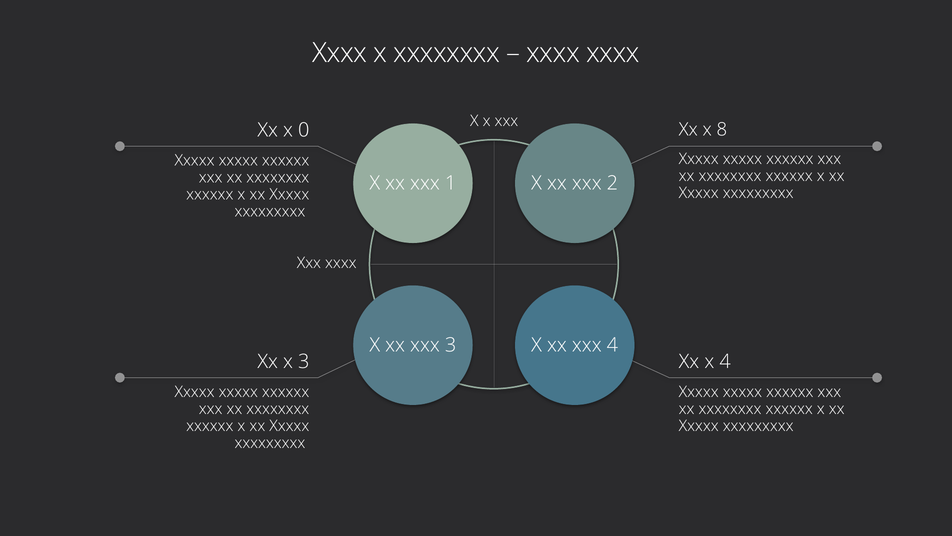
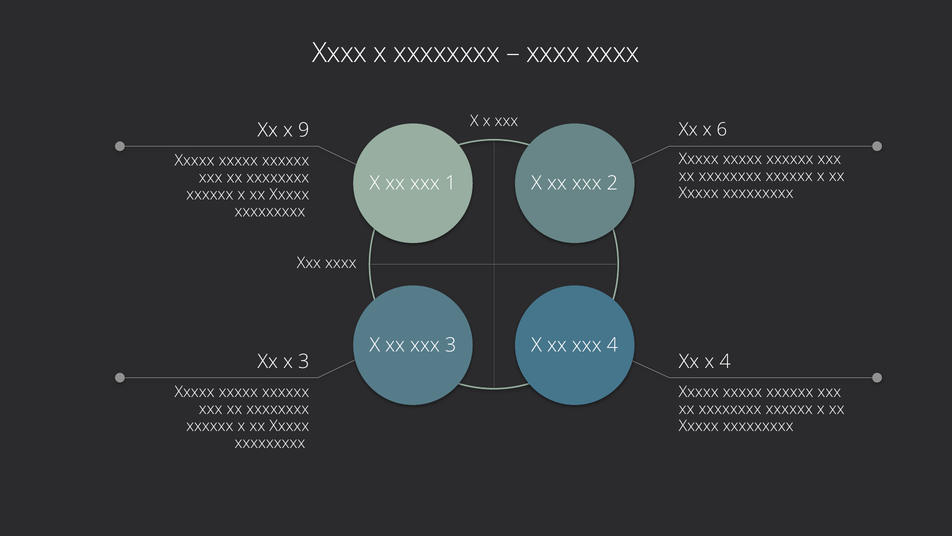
8: 8 -> 6
0: 0 -> 9
